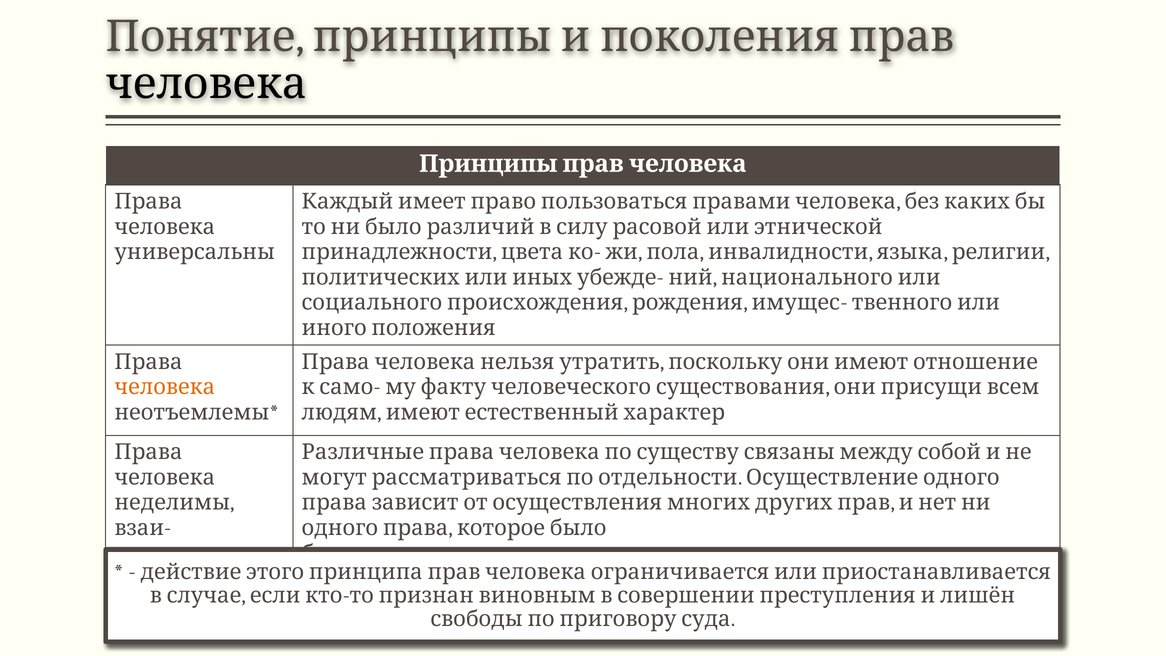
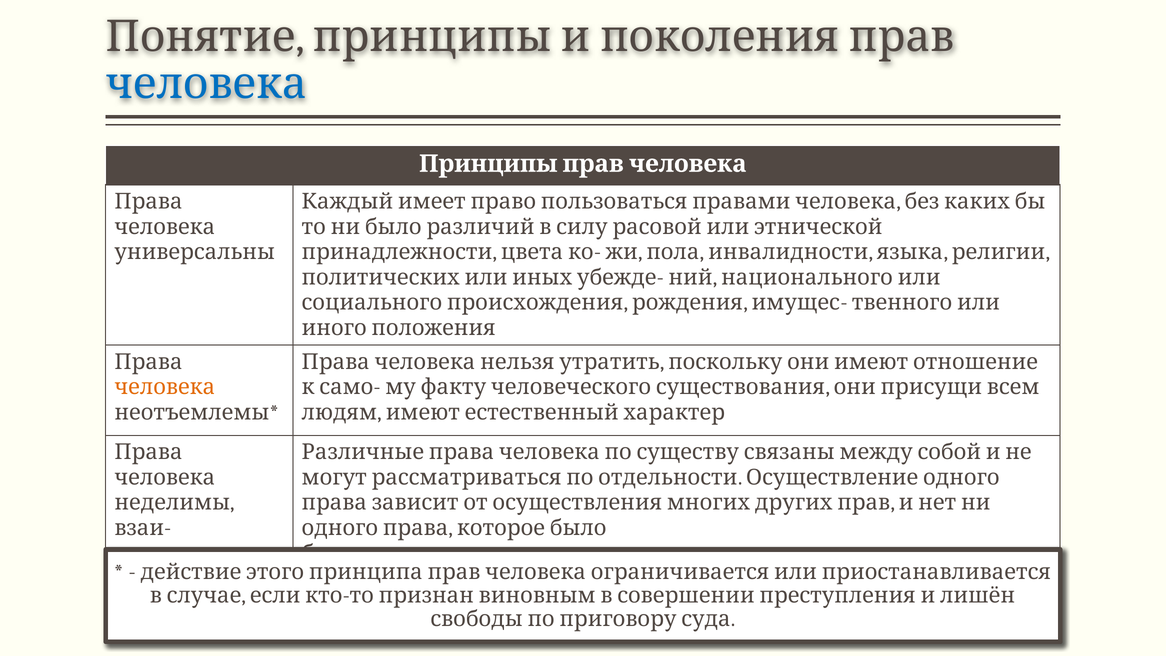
человека at (206, 84) colour: black -> blue
